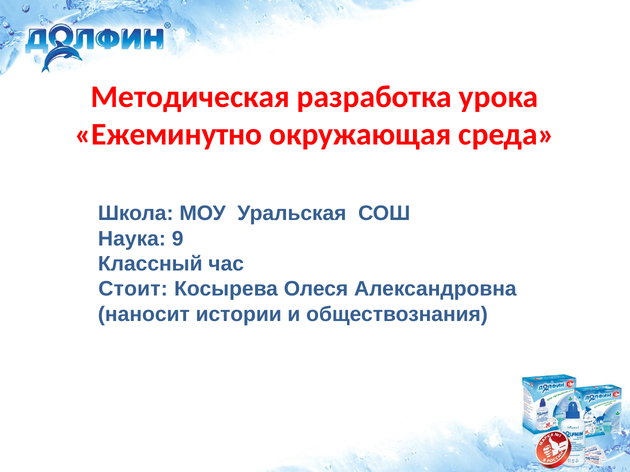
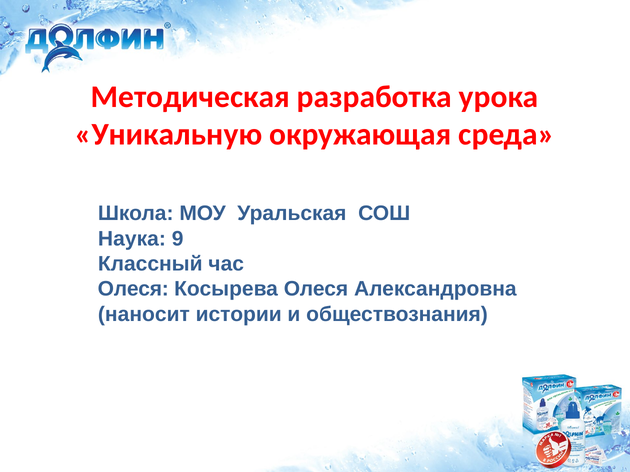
Ежеминутно: Ежеминутно -> Уникальную
Стоит at (133, 289): Стоит -> Олеся
